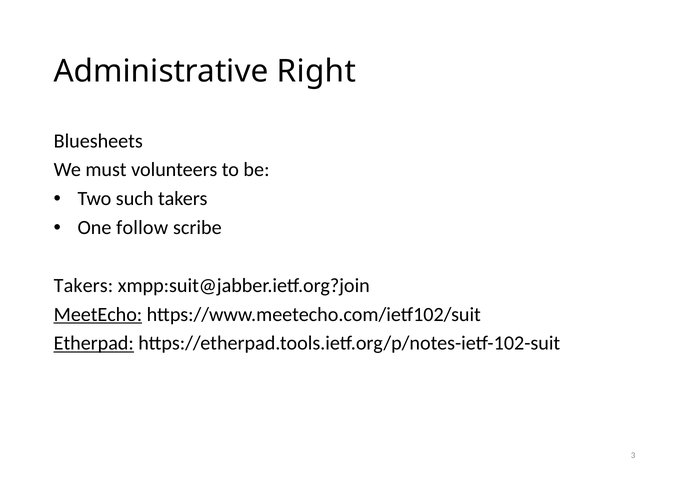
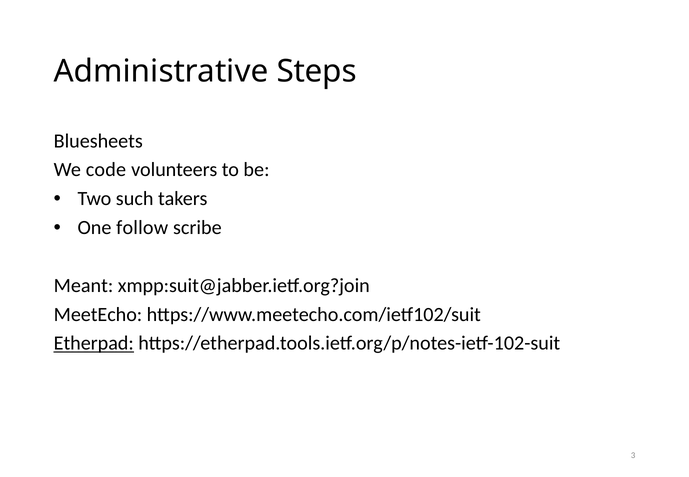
Right: Right -> Steps
must: must -> code
Takers at (83, 285): Takers -> Meant
MeetEcho underline: present -> none
